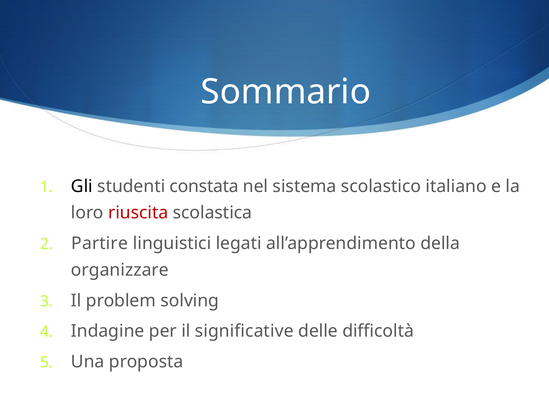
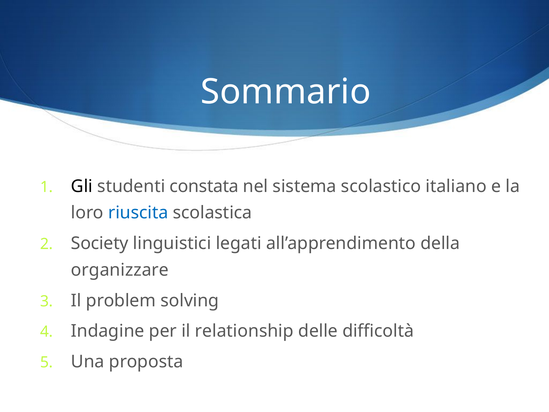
riuscita colour: red -> blue
Partire: Partire -> Society
significative: significative -> relationship
